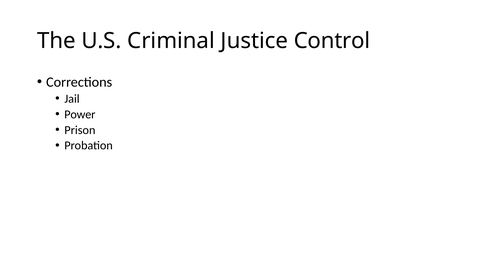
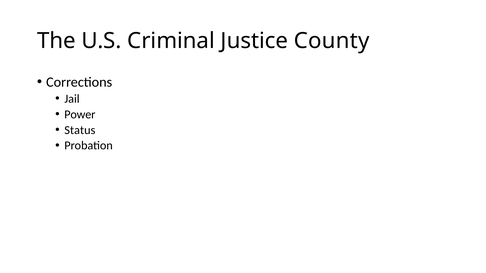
Control: Control -> County
Prison: Prison -> Status
